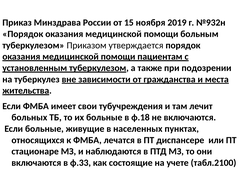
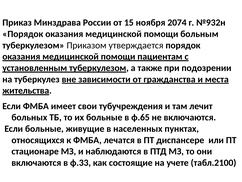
2019: 2019 -> 2074
ф.18: ф.18 -> ф.65
